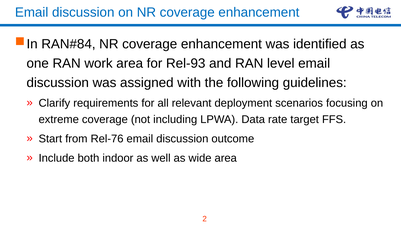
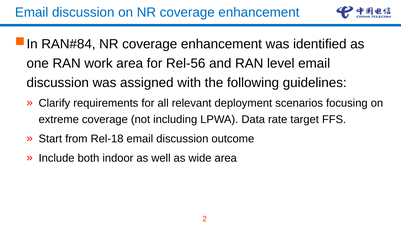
Rel-93: Rel-93 -> Rel-56
Rel-76: Rel-76 -> Rel-18
